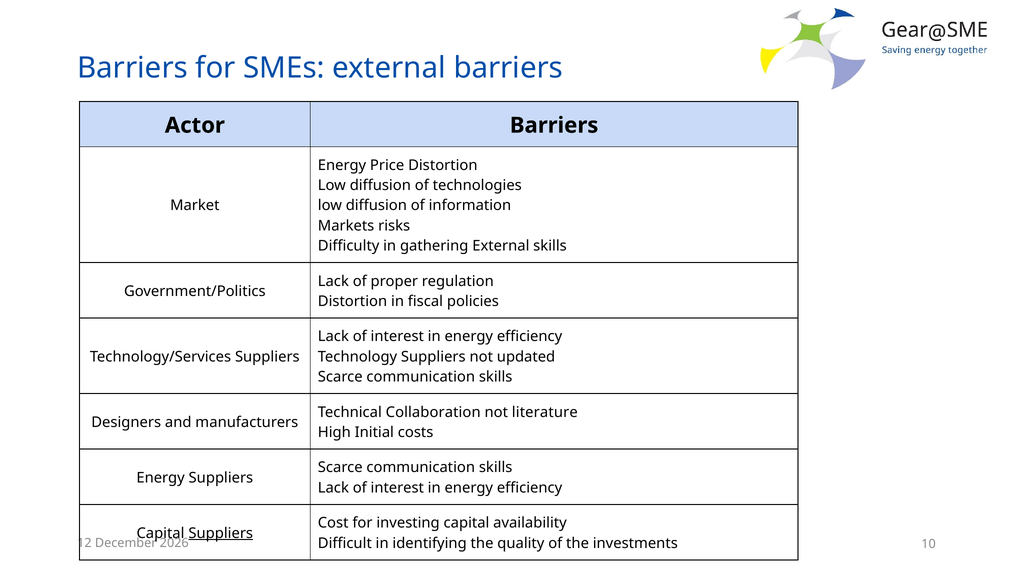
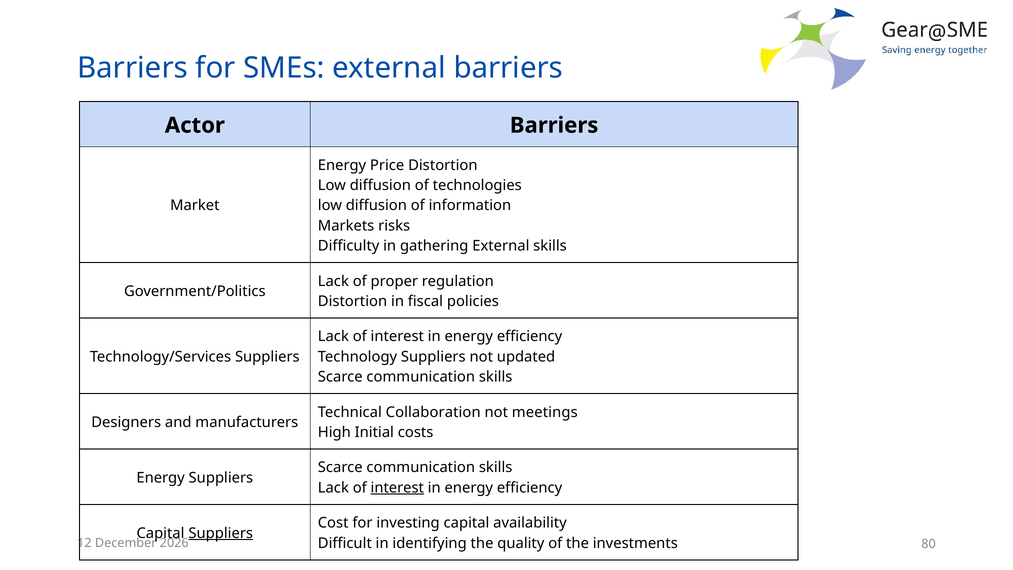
literature: literature -> meetings
interest at (397, 488) underline: none -> present
10: 10 -> 80
